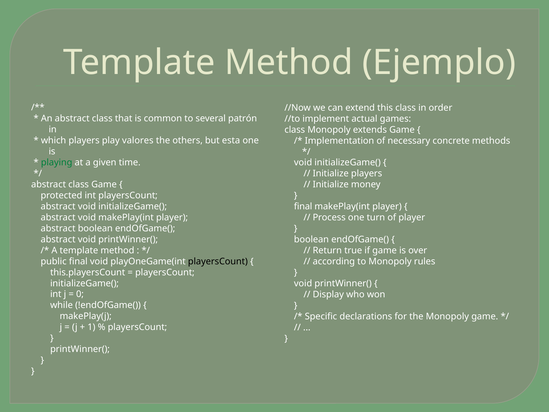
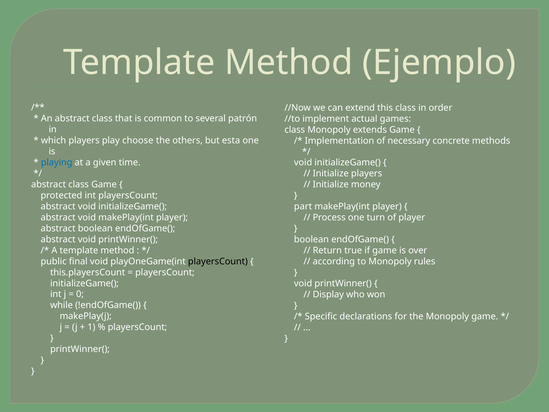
valores: valores -> choose
playing colour: green -> blue
final at (303, 206): final -> part
